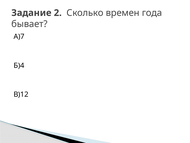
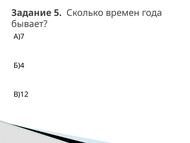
2: 2 -> 5
